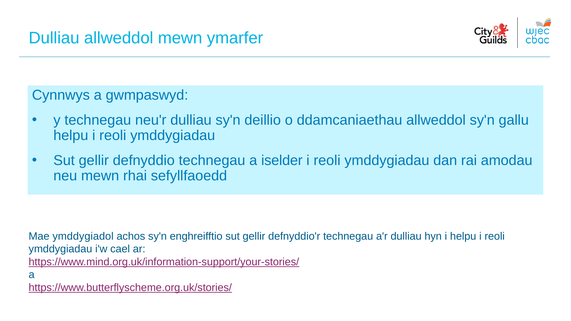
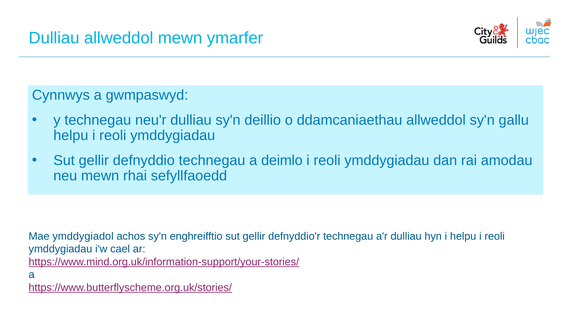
iselder: iselder -> deimlo
